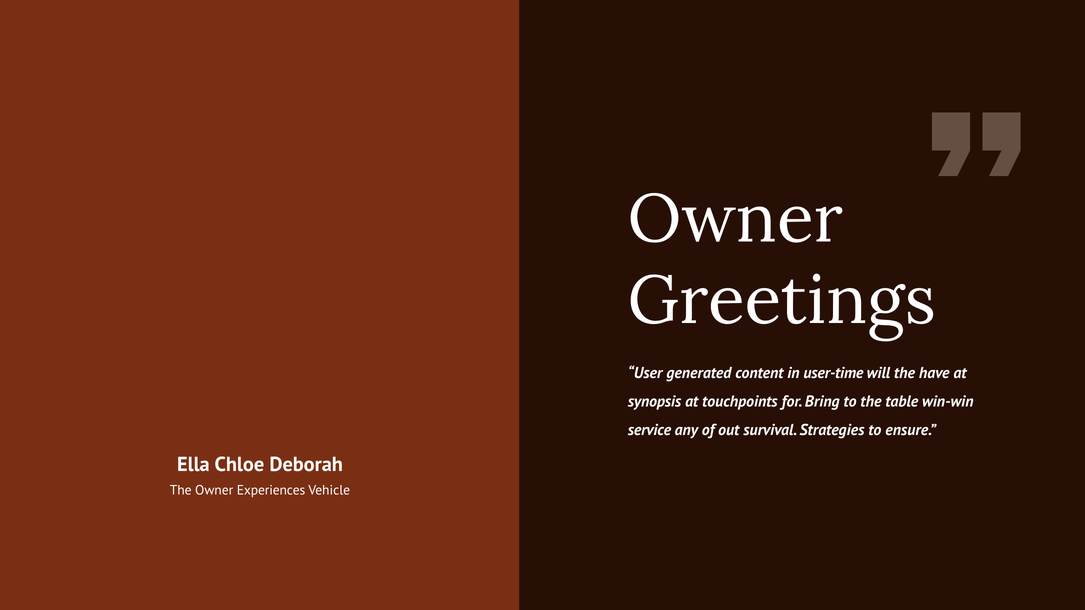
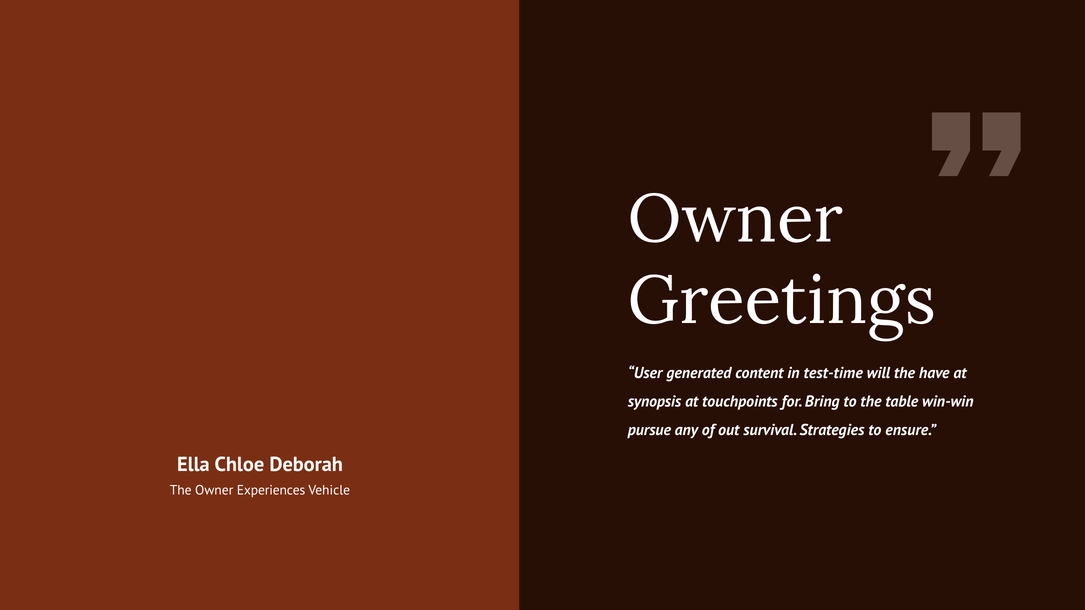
user-time: user-time -> test-time
service: service -> pursue
